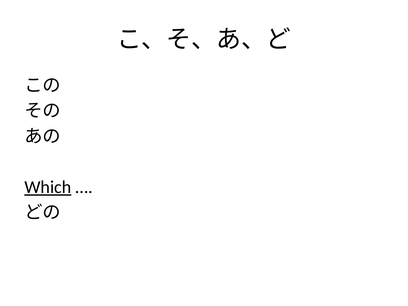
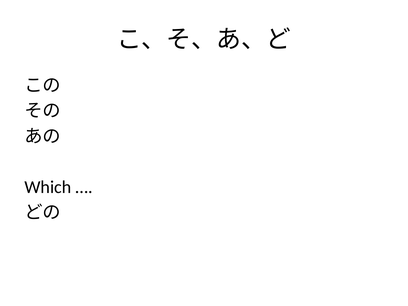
Which underline: present -> none
